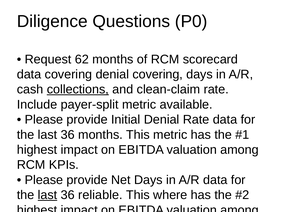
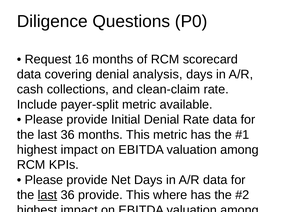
62: 62 -> 16
denial covering: covering -> analysis
collections underline: present -> none
36 reliable: reliable -> provide
